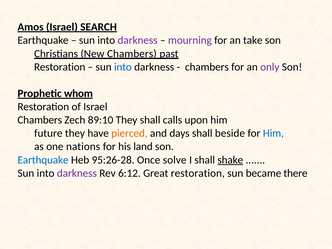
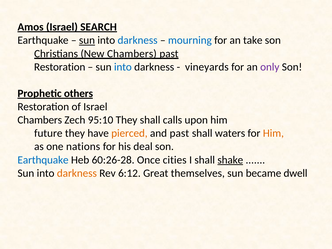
sun at (87, 40) underline: none -> present
darkness at (138, 40) colour: purple -> blue
mourning colour: purple -> blue
chambers at (207, 67): chambers -> vineyards
whom: whom -> others
89:10: 89:10 -> 95:10
and days: days -> past
beside: beside -> waters
Him at (273, 133) colour: blue -> orange
land: land -> deal
95:26-28: 95:26-28 -> 60:26-28
solve: solve -> cities
darkness at (77, 173) colour: purple -> orange
Great restoration: restoration -> themselves
there: there -> dwell
